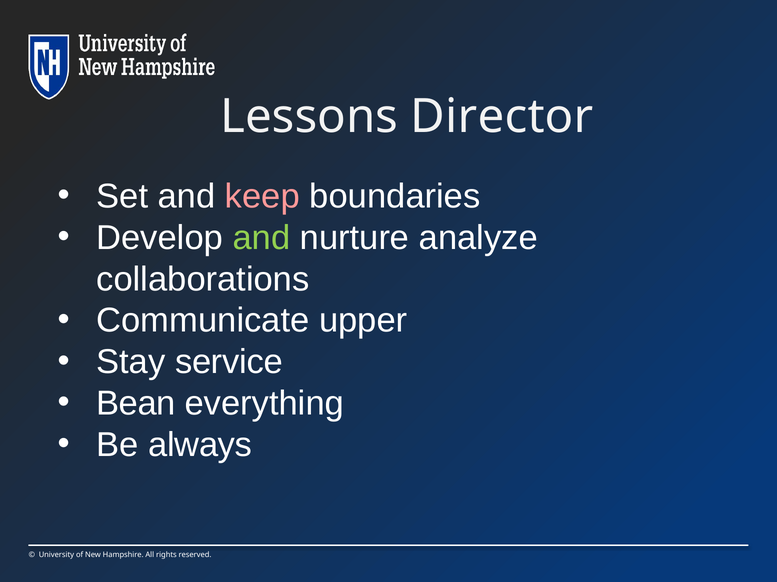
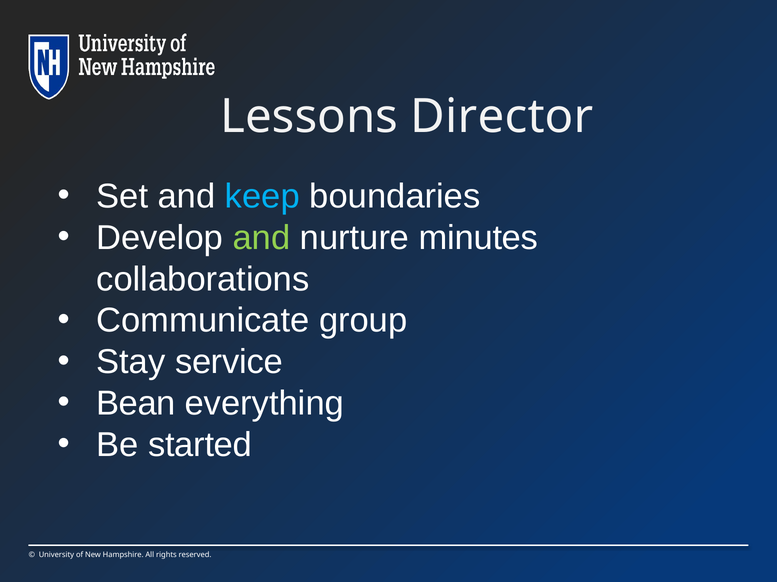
keep colour: pink -> light blue
analyze: analyze -> minutes
upper: upper -> group
always: always -> started
